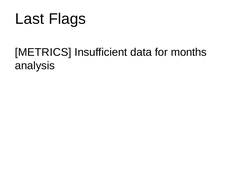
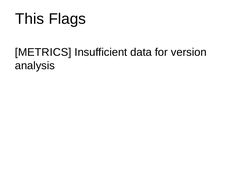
Last: Last -> This
months: months -> version
